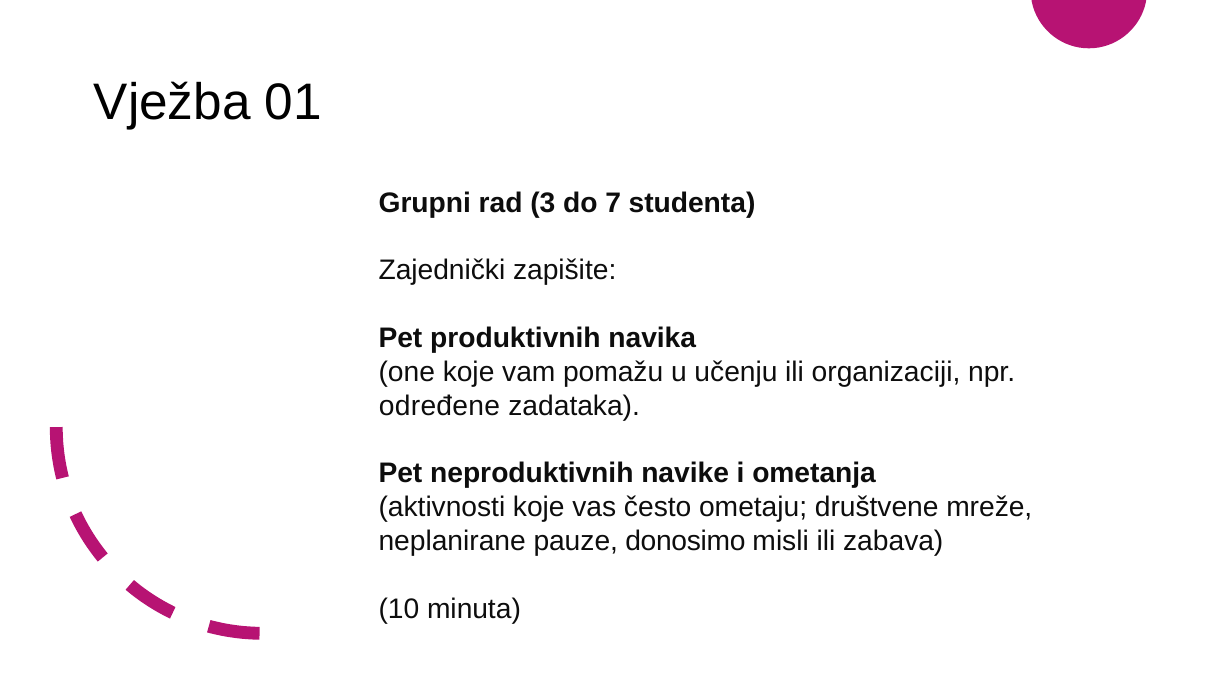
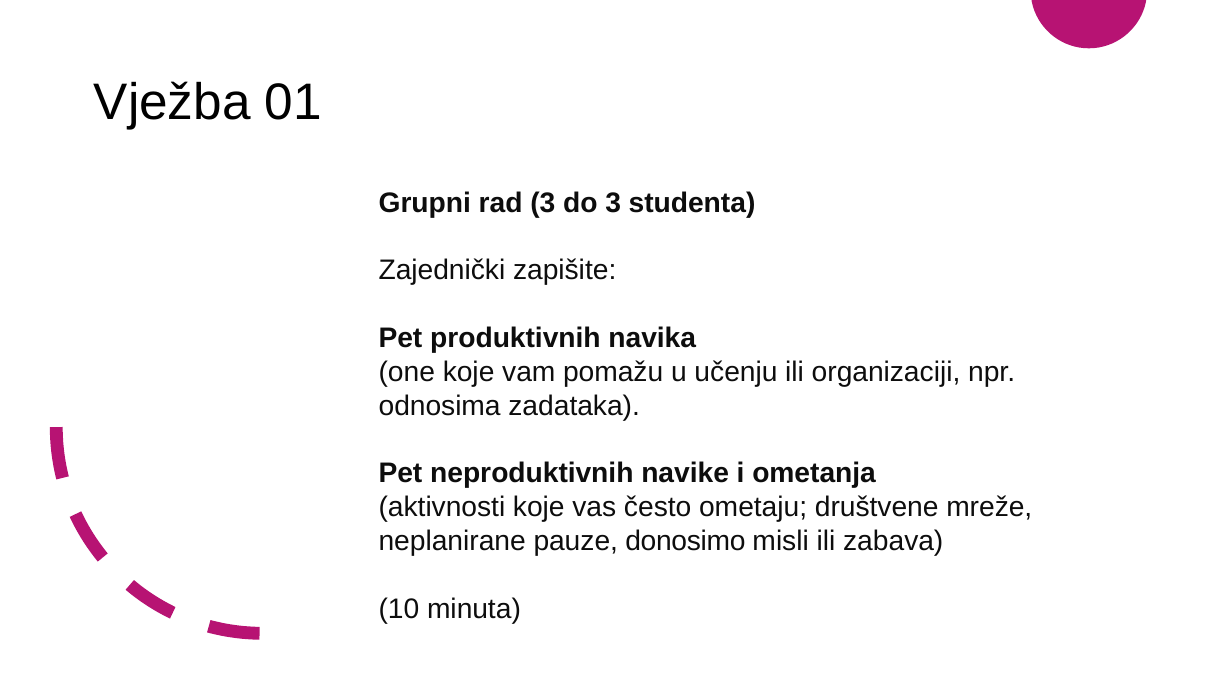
do 7: 7 -> 3
određene: određene -> odnosima
